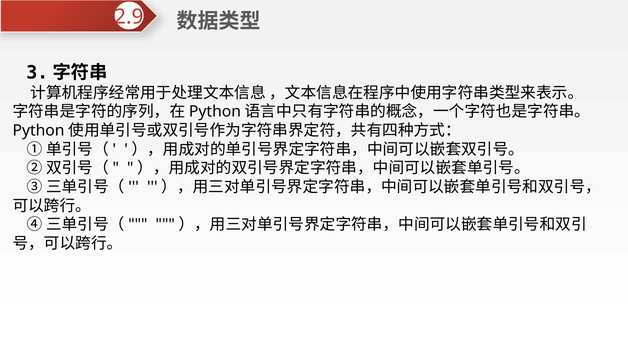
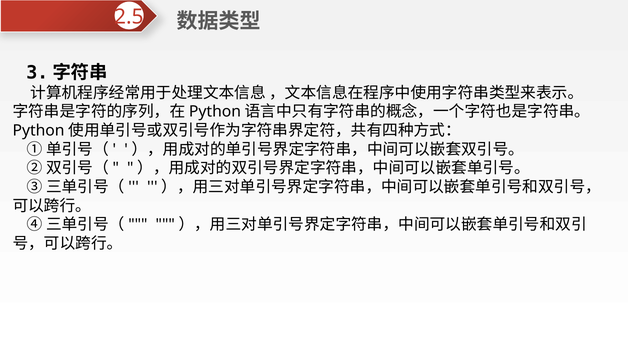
2.9: 2.9 -> 2.5
